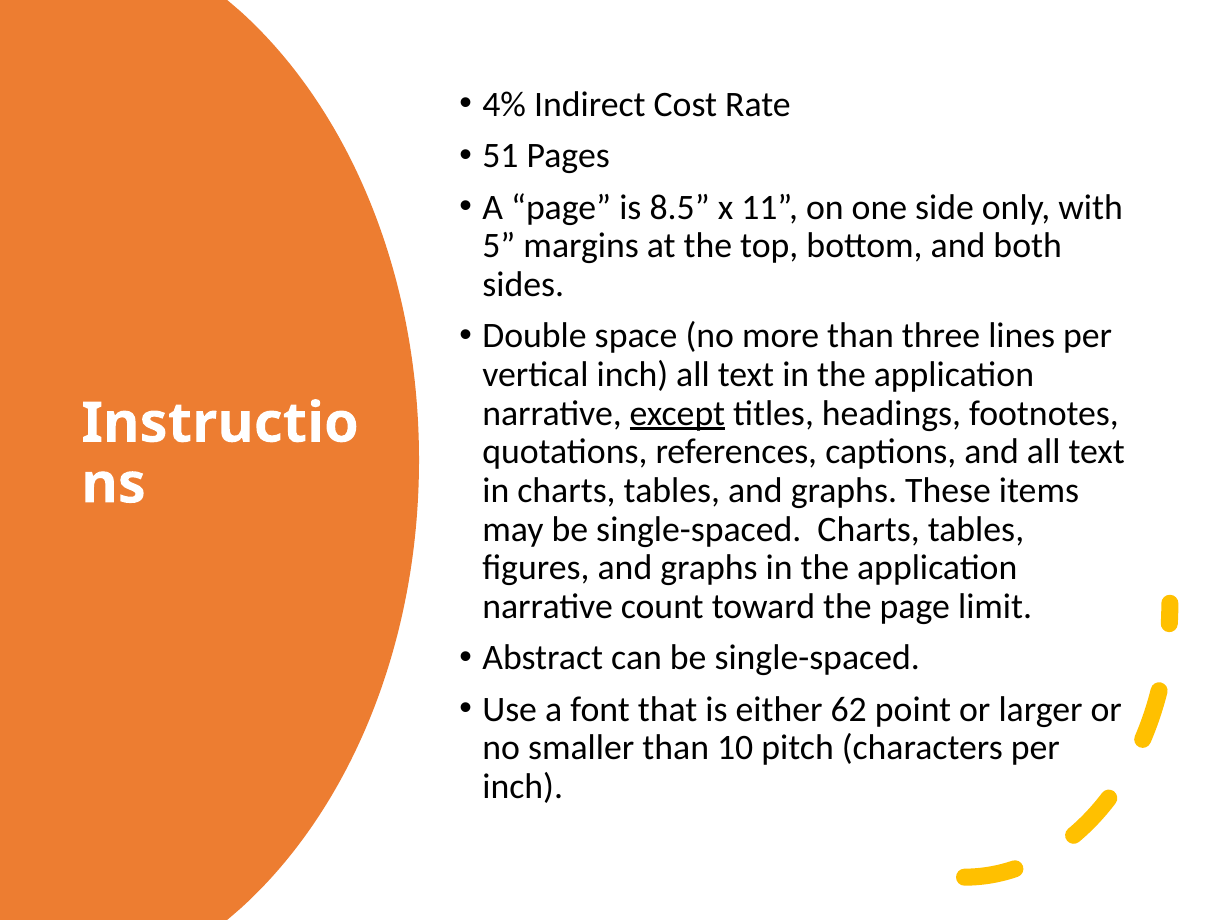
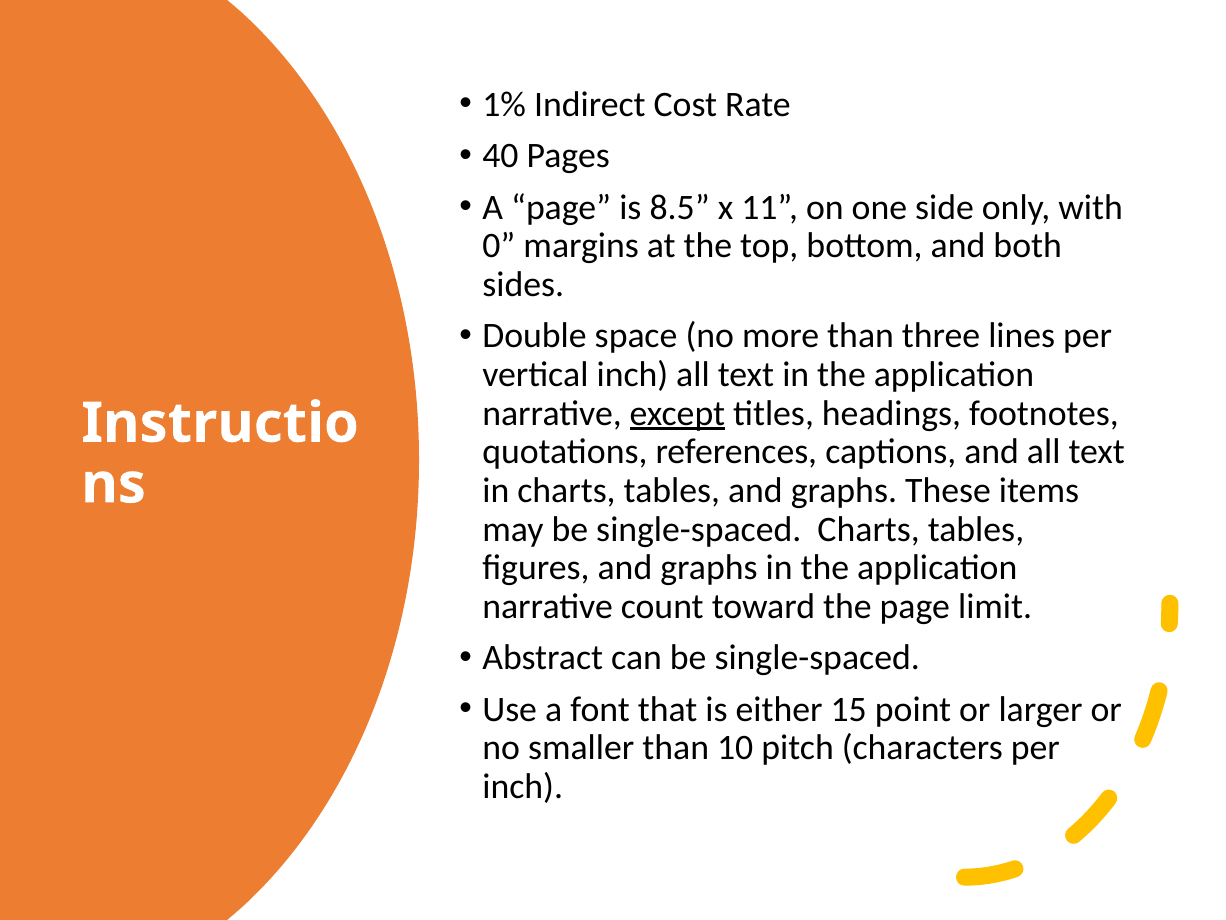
4%: 4% -> 1%
51: 51 -> 40
5: 5 -> 0
62: 62 -> 15
